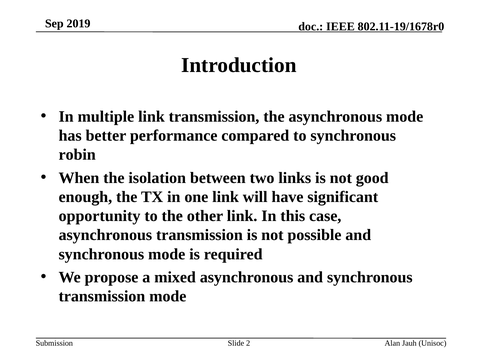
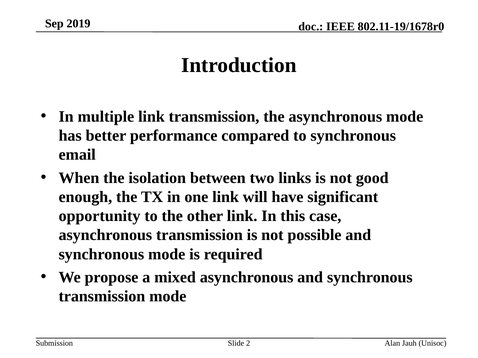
robin: robin -> email
